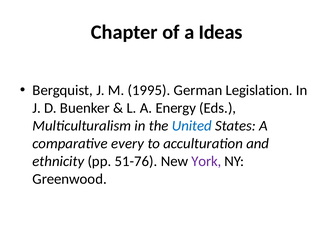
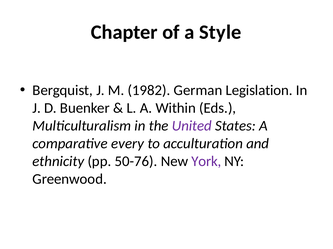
Ideas: Ideas -> Style
1995: 1995 -> 1982
Energy: Energy -> Within
United colour: blue -> purple
51-76: 51-76 -> 50-76
